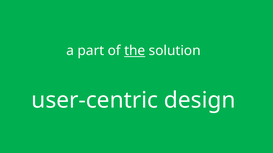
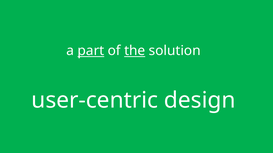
part underline: none -> present
